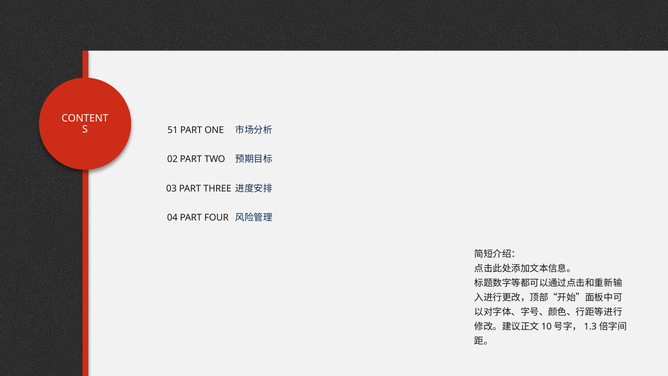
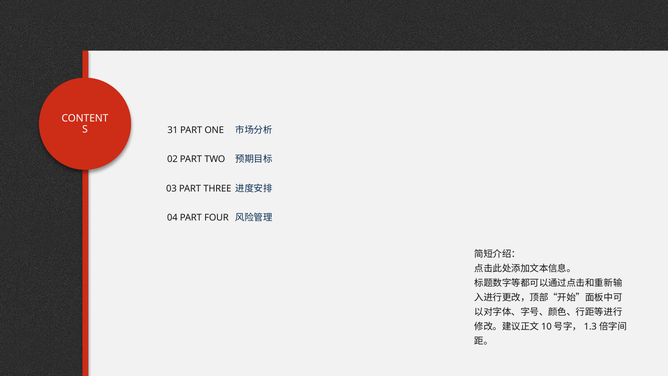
51: 51 -> 31
